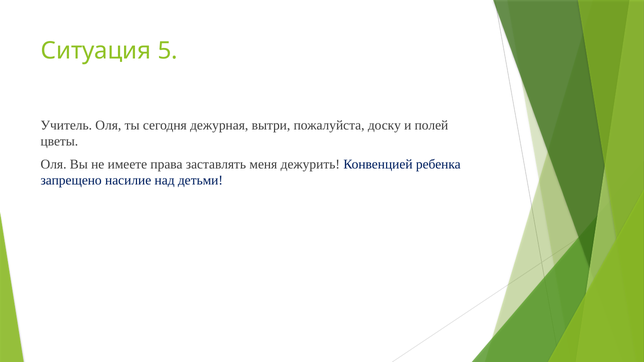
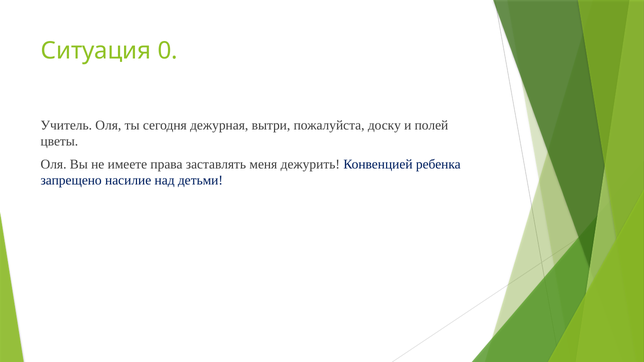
5: 5 -> 0
